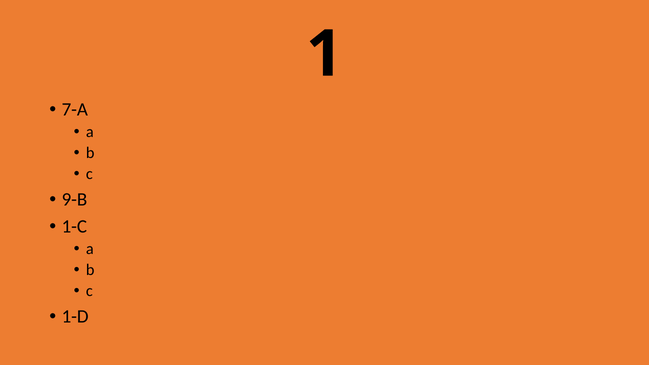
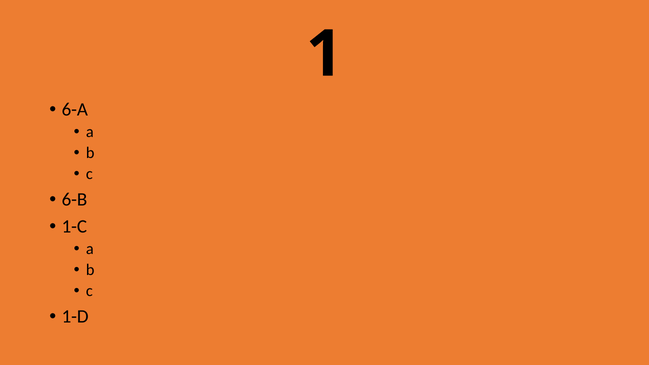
7-A: 7-A -> 6-A
9-B: 9-B -> 6-B
